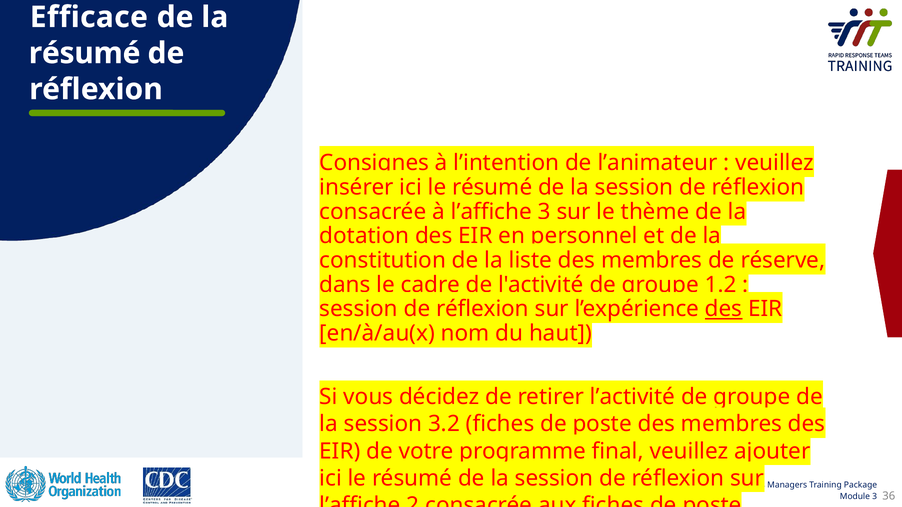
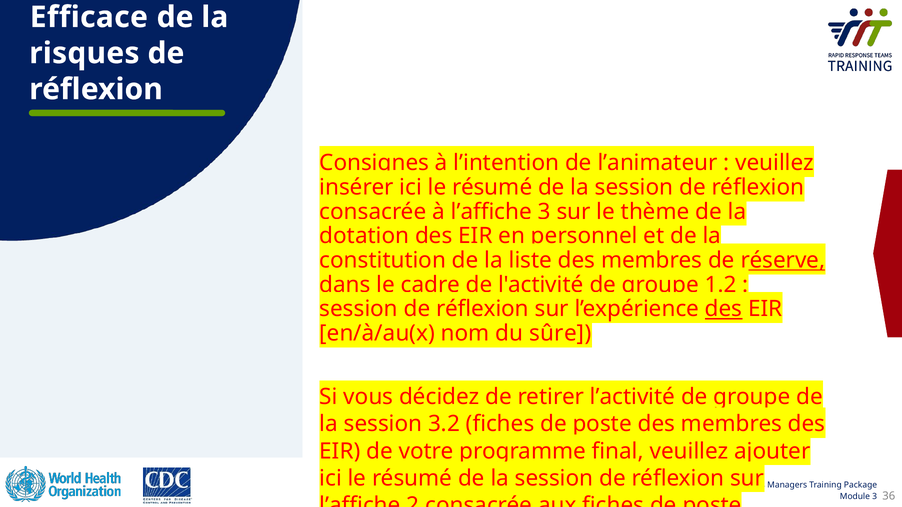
résumé at (85, 53): résumé -> risques
réserve underline: none -> present
haut: haut -> sûre
